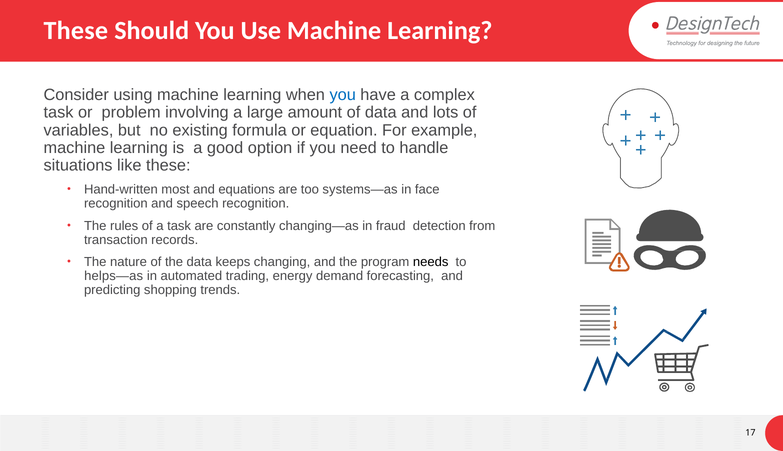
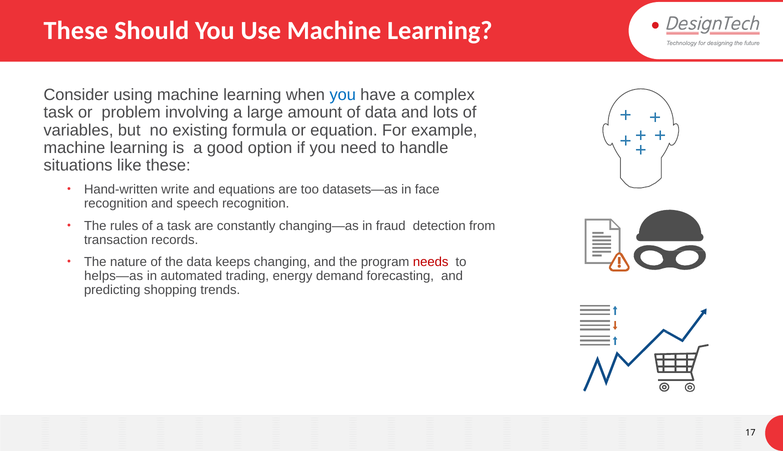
most: most -> write
systems—as: systems—as -> datasets—as
needs colour: black -> red
